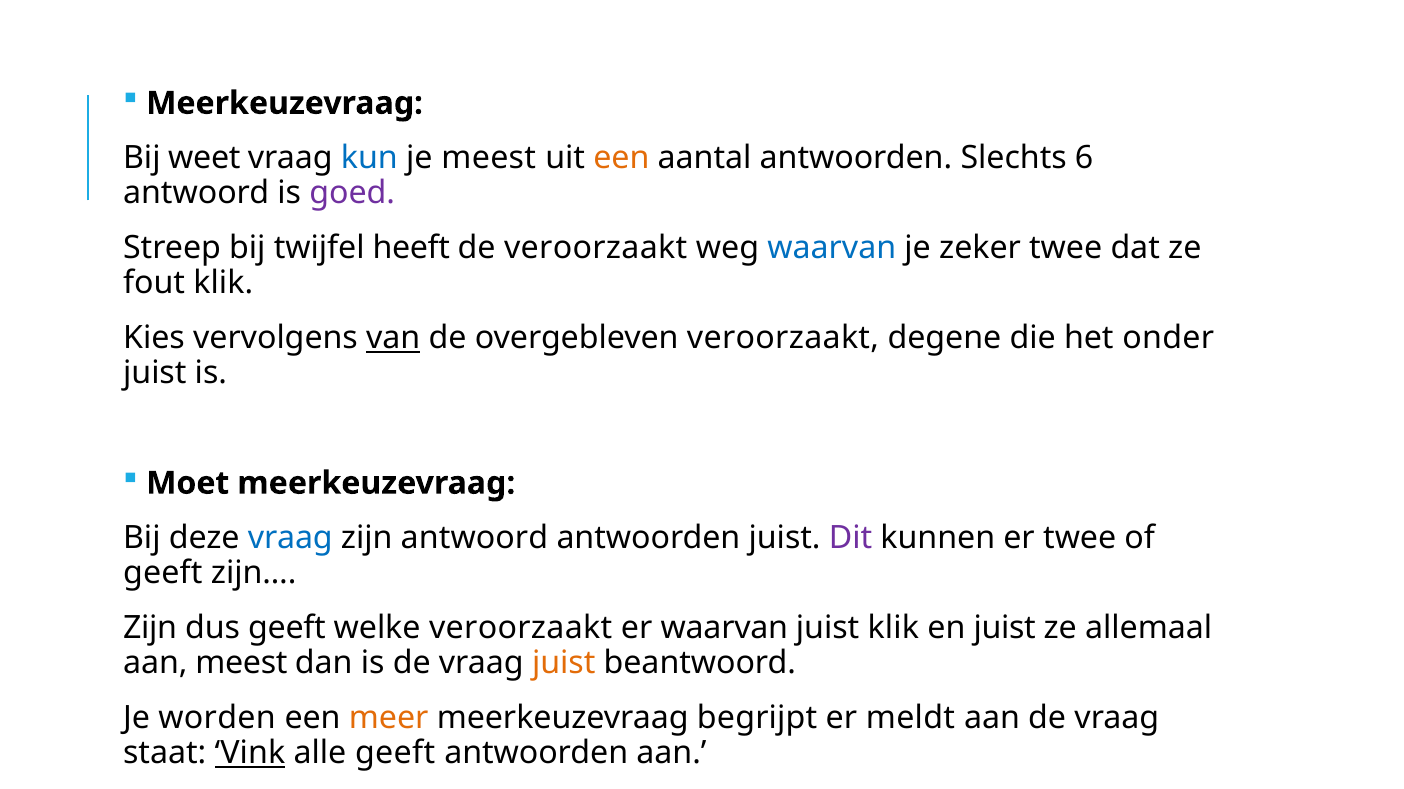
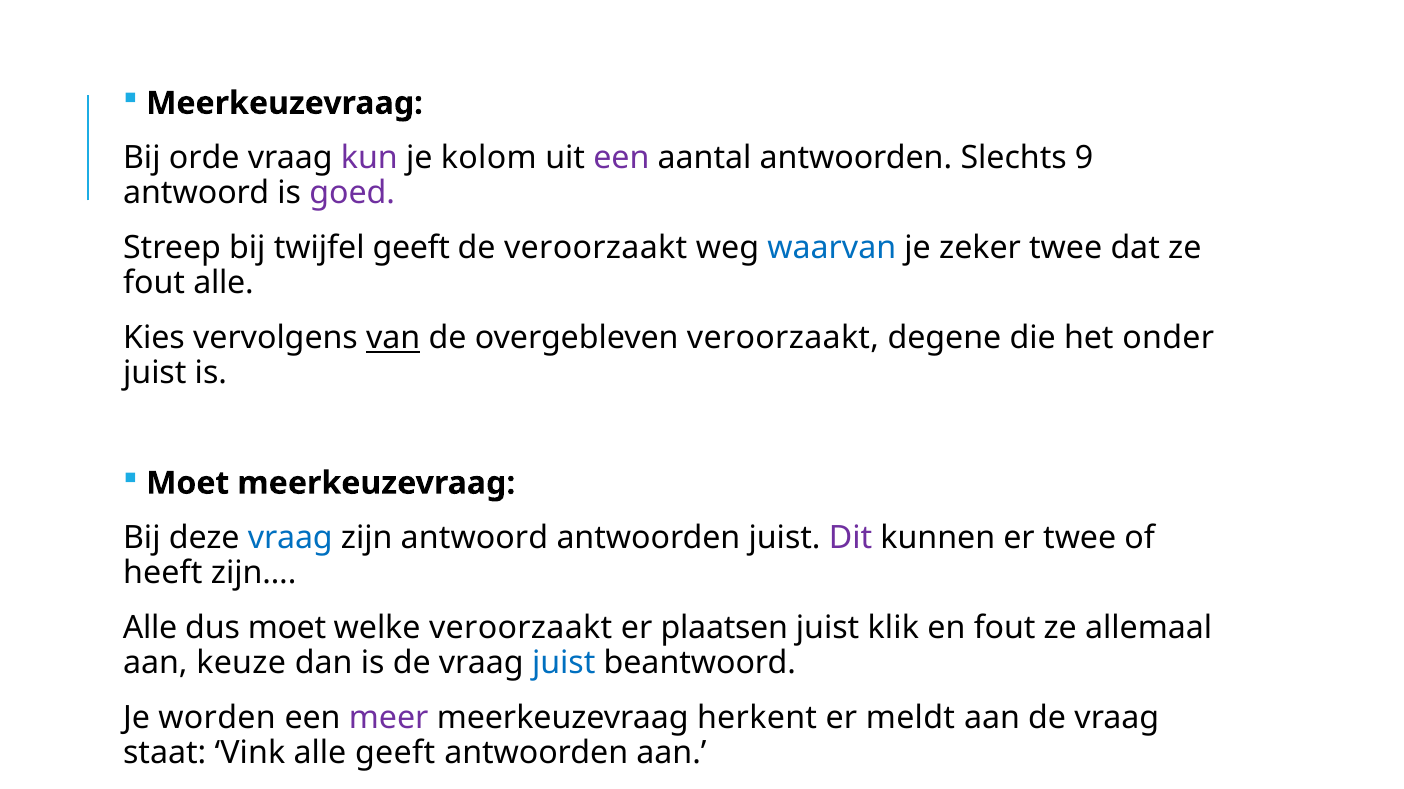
weet: weet -> orde
kun colour: blue -> purple
je meest: meest -> kolom
een at (621, 159) colour: orange -> purple
6: 6 -> 9
twijfel heeft: heeft -> geeft
fout klik: klik -> alle
geeft at (163, 574): geeft -> heeft
Zijn at (150, 629): Zijn -> Alle
dus geeft: geeft -> moet
er waarvan: waarvan -> plaatsen
en juist: juist -> fout
aan meest: meest -> keuze
juist at (564, 664) colour: orange -> blue
meer colour: orange -> purple
begrijpt: begrijpt -> herkent
Vink underline: present -> none
